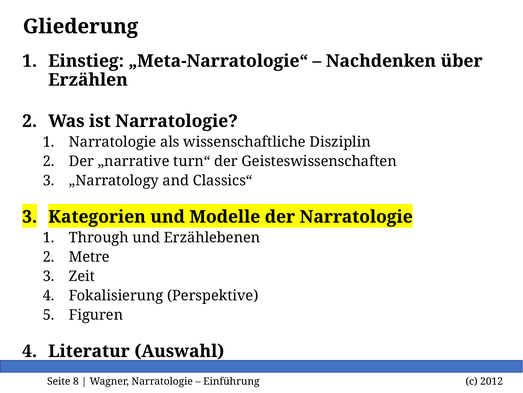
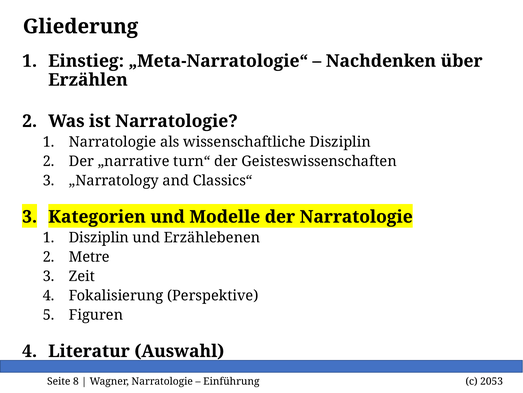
Through at (99, 237): Through -> Disziplin
2012: 2012 -> 2053
